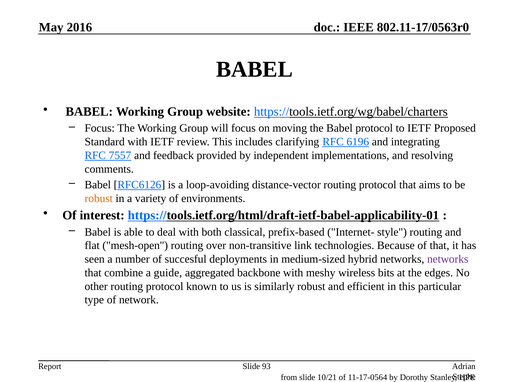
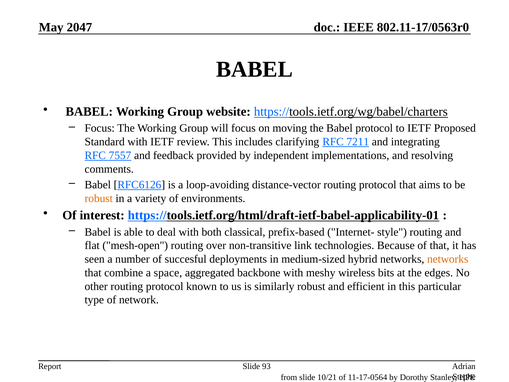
2016: 2016 -> 2047
6196: 6196 -> 7211
networks at (448, 259) colour: purple -> orange
guide: guide -> space
